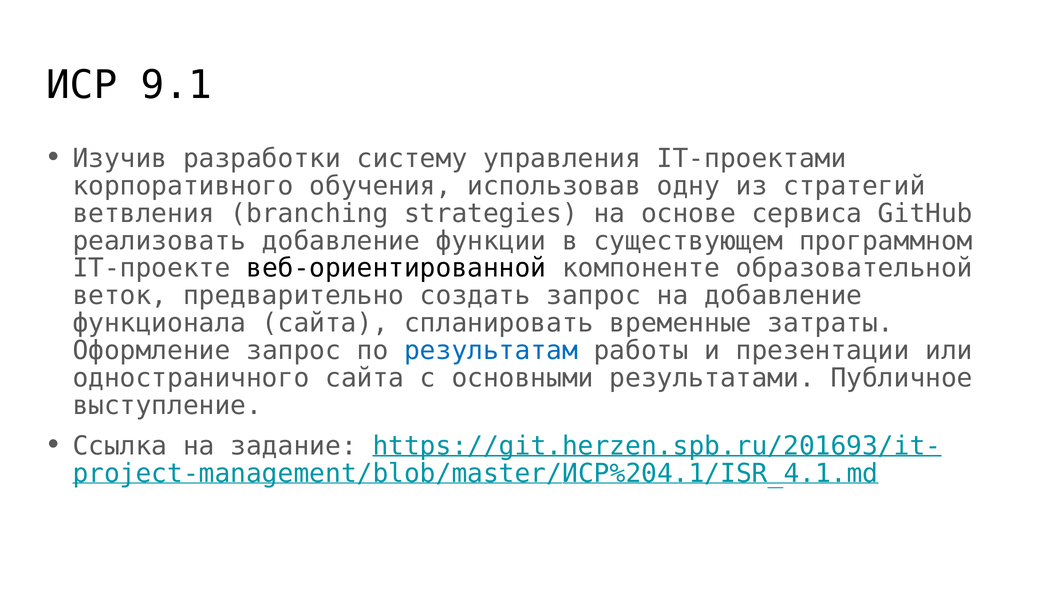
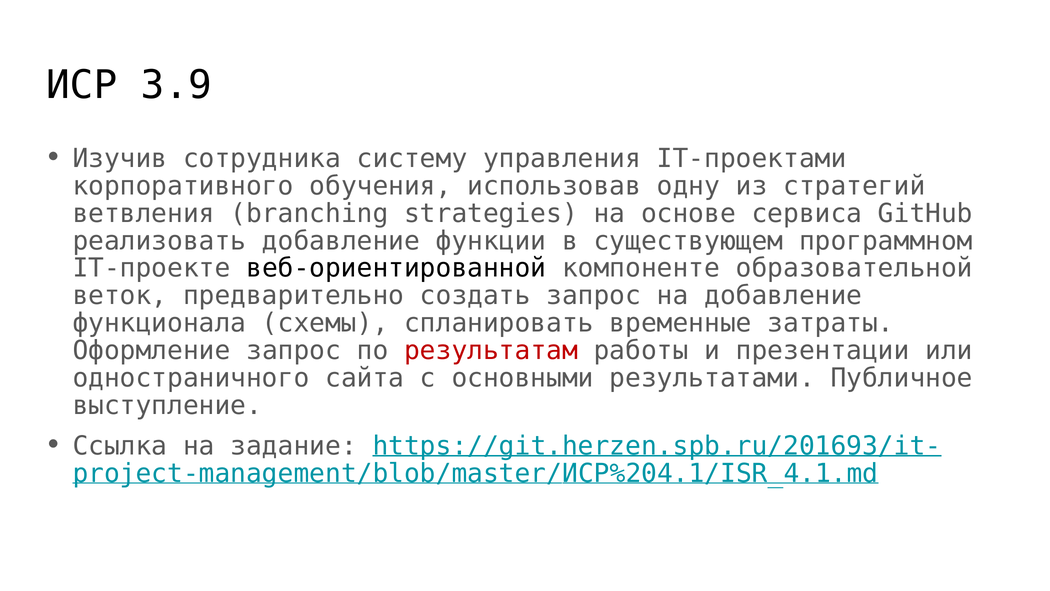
9.1: 9.1 -> 3.9
разработки: разработки -> сотрудника
функционала сайта: сайта -> схемы
результатам colour: blue -> red
